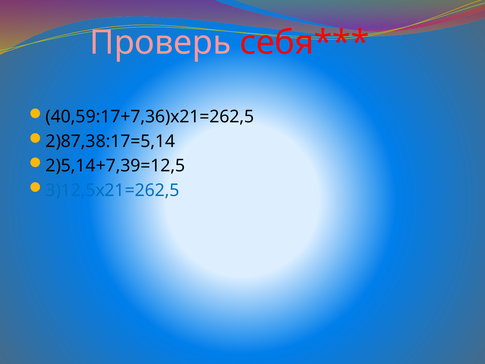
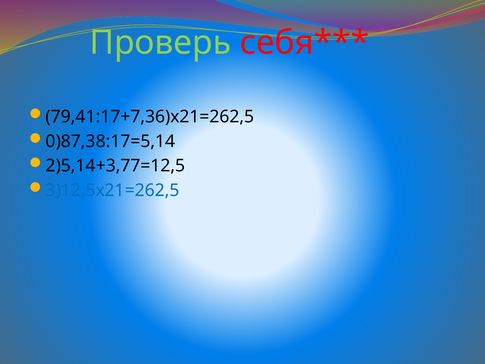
Проверь colour: pink -> light green
40,59:17+7,36)х21=262,5: 40,59:17+7,36)х21=262,5 -> 79,41:17+7,36)х21=262,5
2)87,38:17=5,14: 2)87,38:17=5,14 -> 0)87,38:17=5,14
2)5,14+7,39=12,5: 2)5,14+7,39=12,5 -> 2)5,14+3,77=12,5
